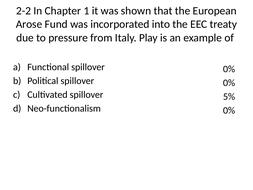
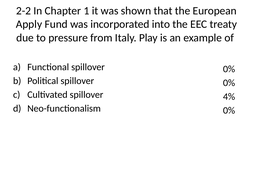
Arose: Arose -> Apply
5%: 5% -> 4%
